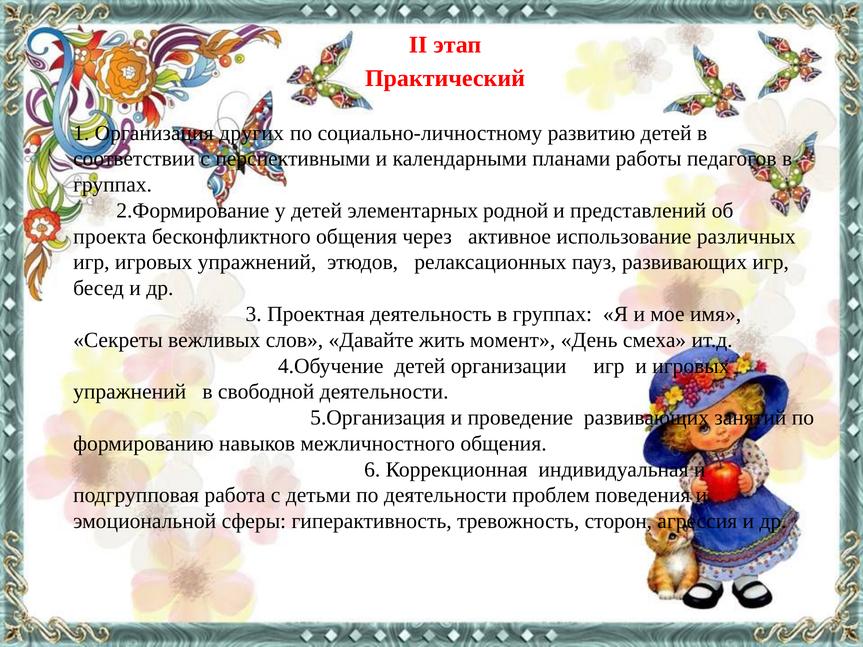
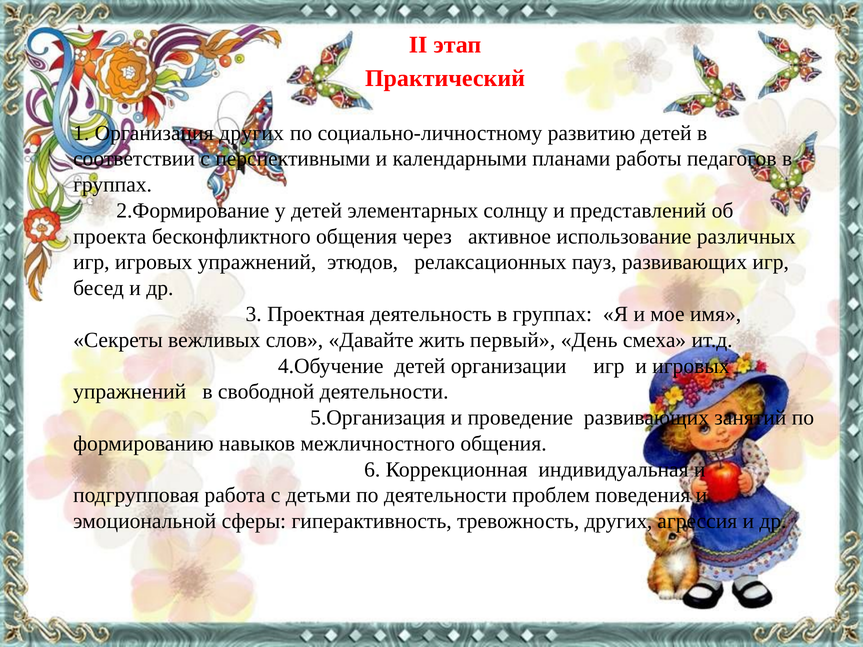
родной: родной -> солнцу
момент: момент -> первый
тревожность сторон: сторон -> других
